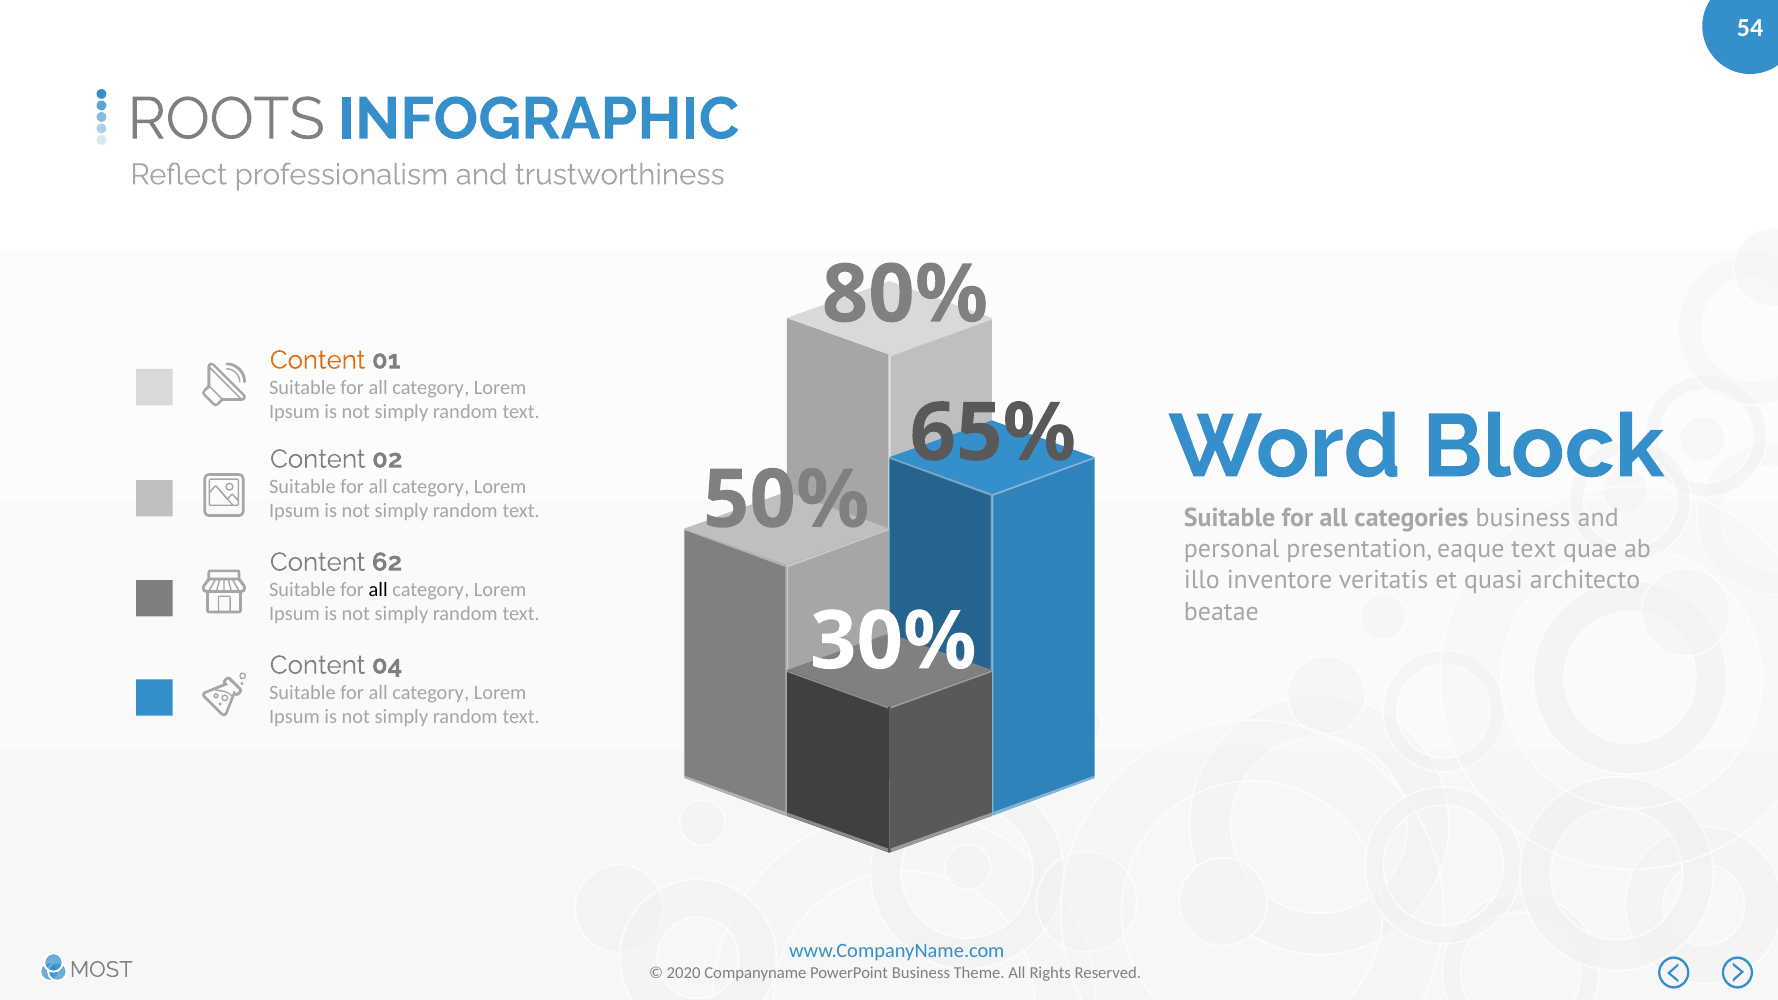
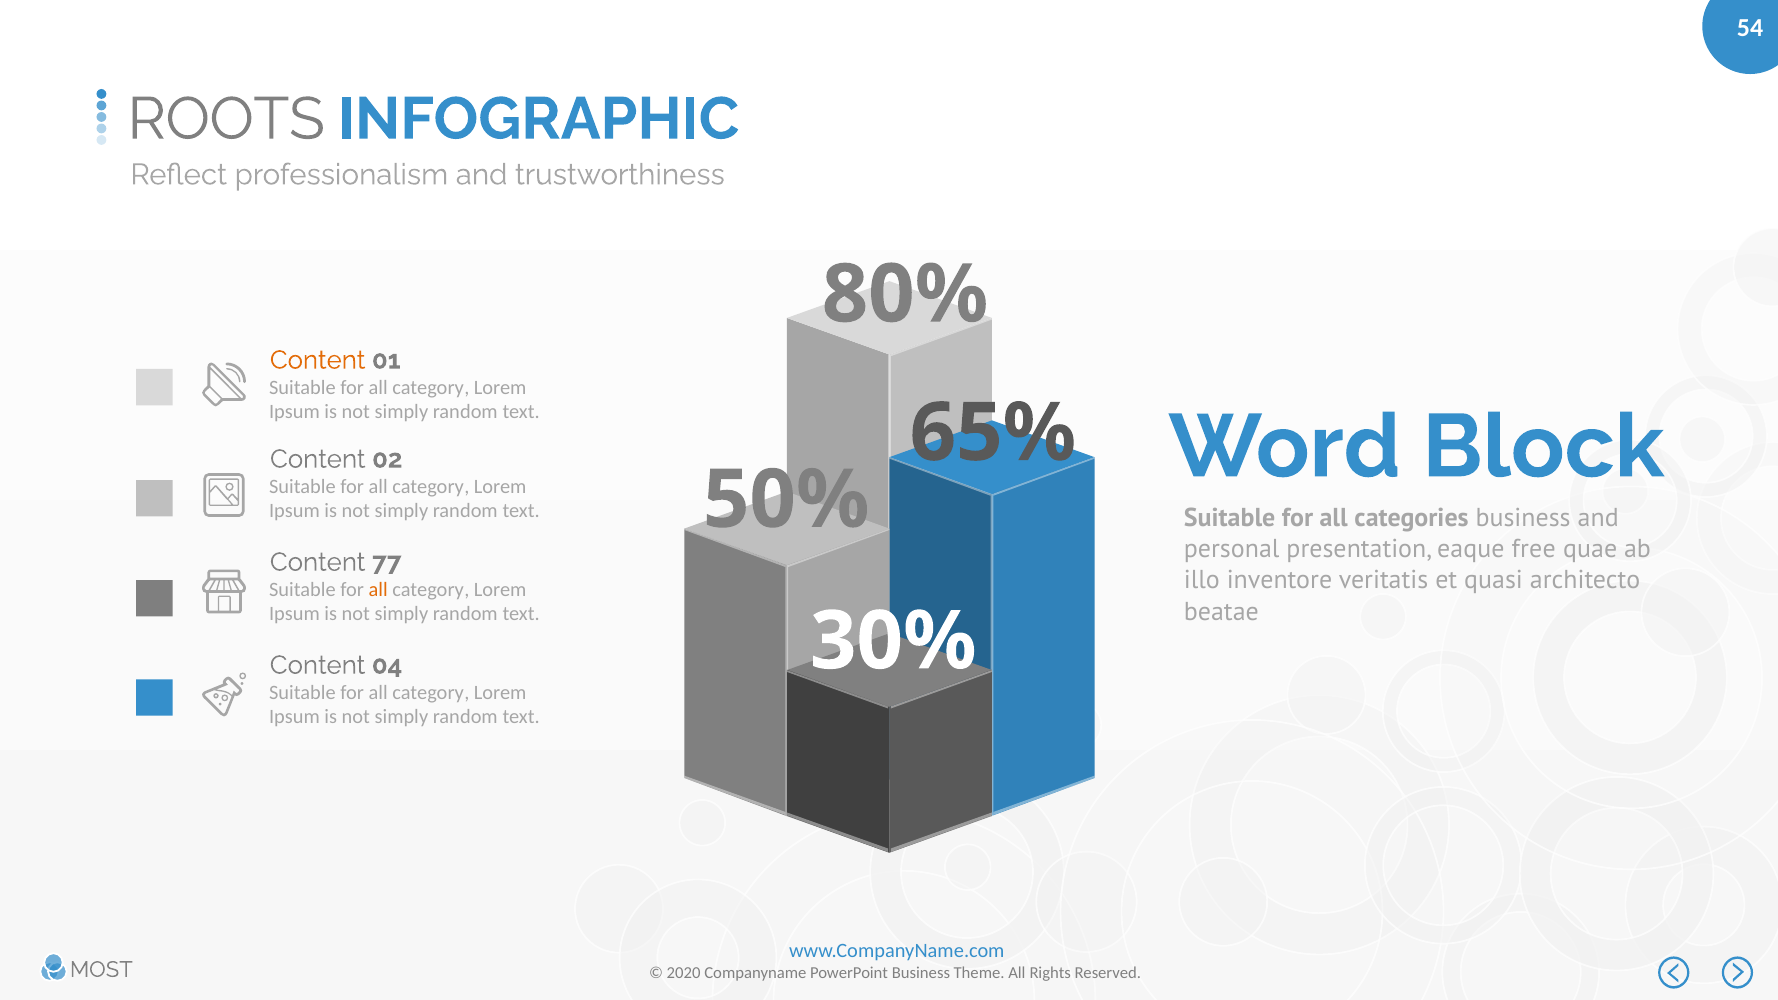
eaque text: text -> free
62: 62 -> 77
all at (378, 590) colour: black -> orange
